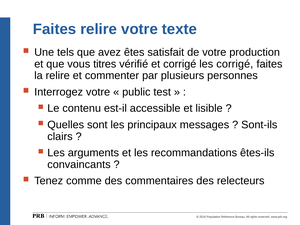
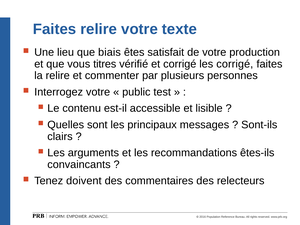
tels: tels -> lieu
avez: avez -> biais
comme: comme -> doivent
